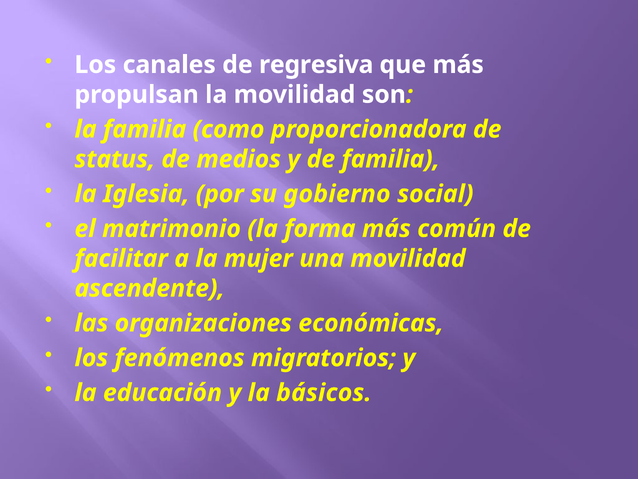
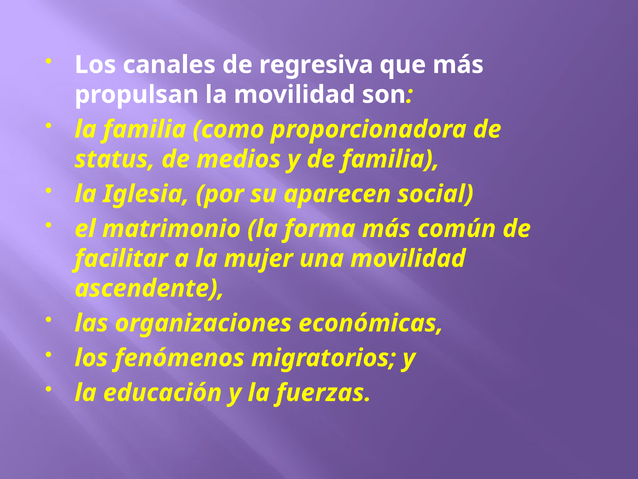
gobierno: gobierno -> aparecen
básicos: básicos -> fuerzas
